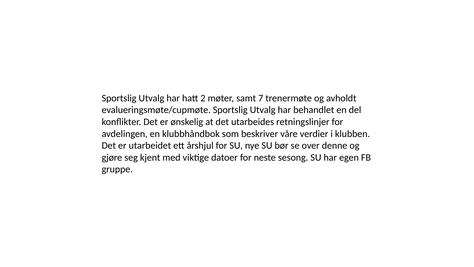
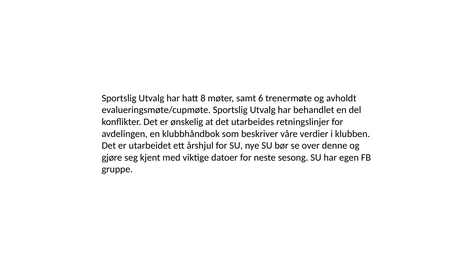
2: 2 -> 8
7: 7 -> 6
